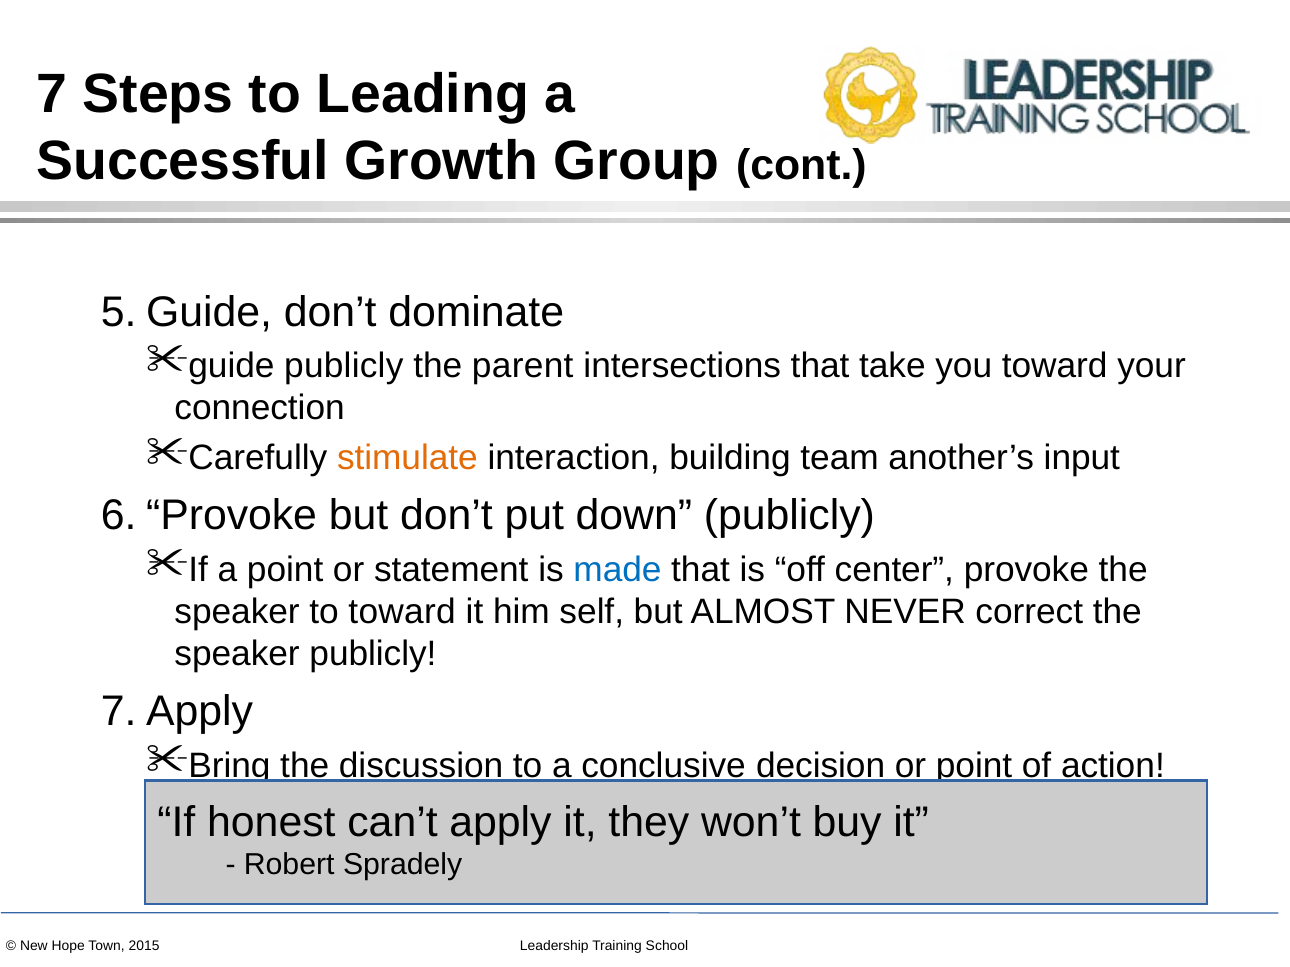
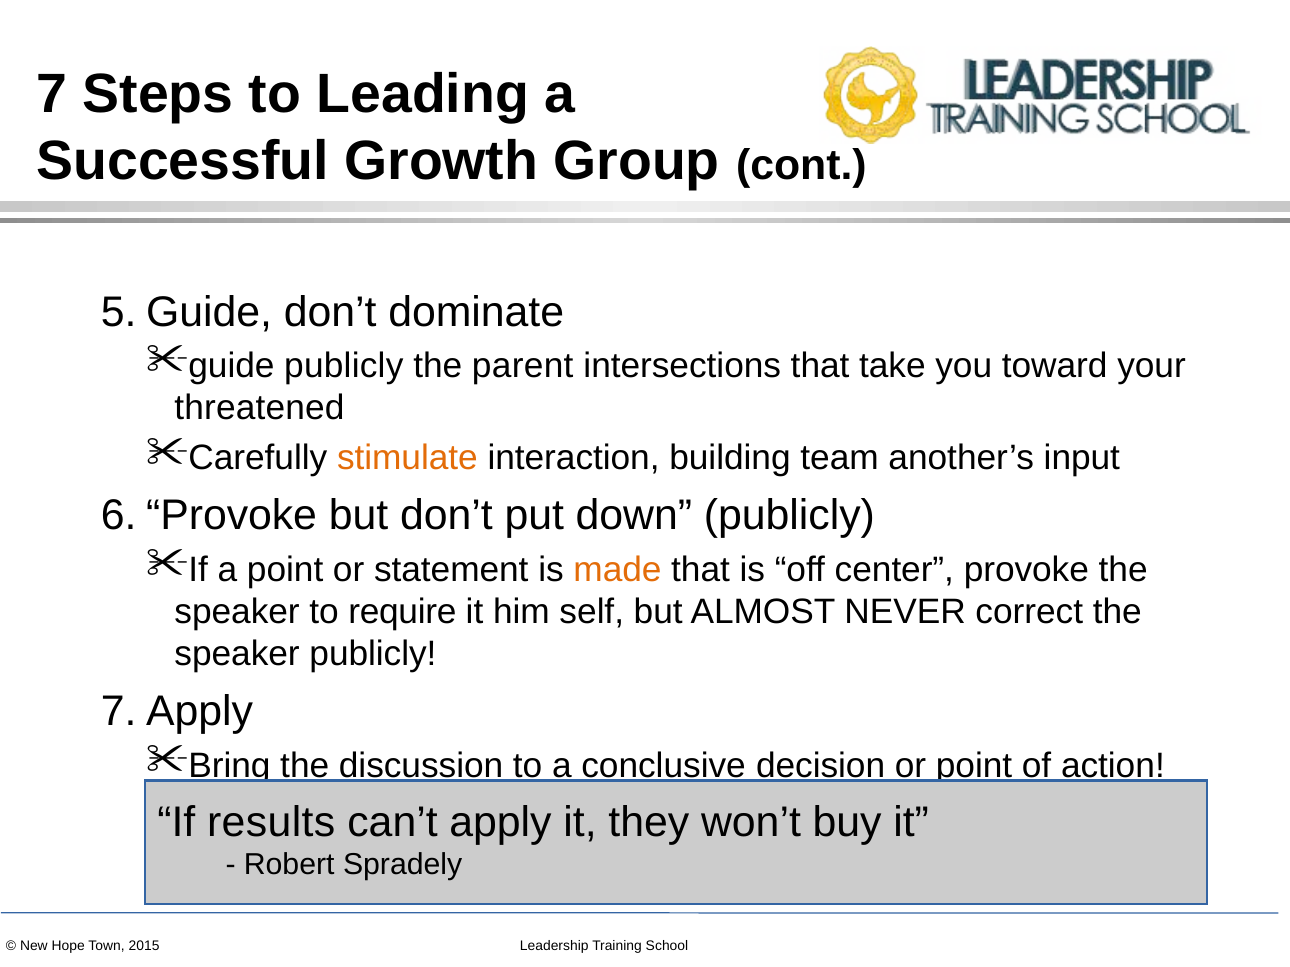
connection: connection -> threatened
made colour: blue -> orange
to toward: toward -> require
honest: honest -> results
